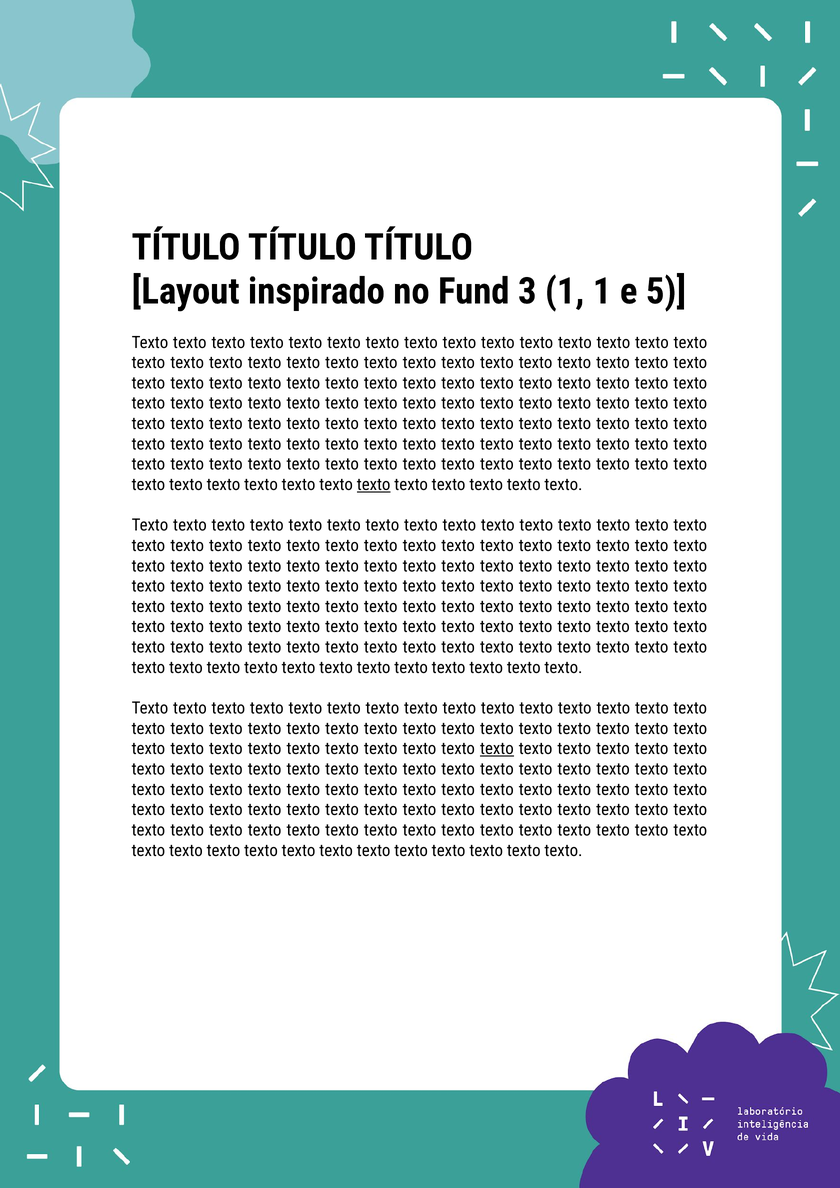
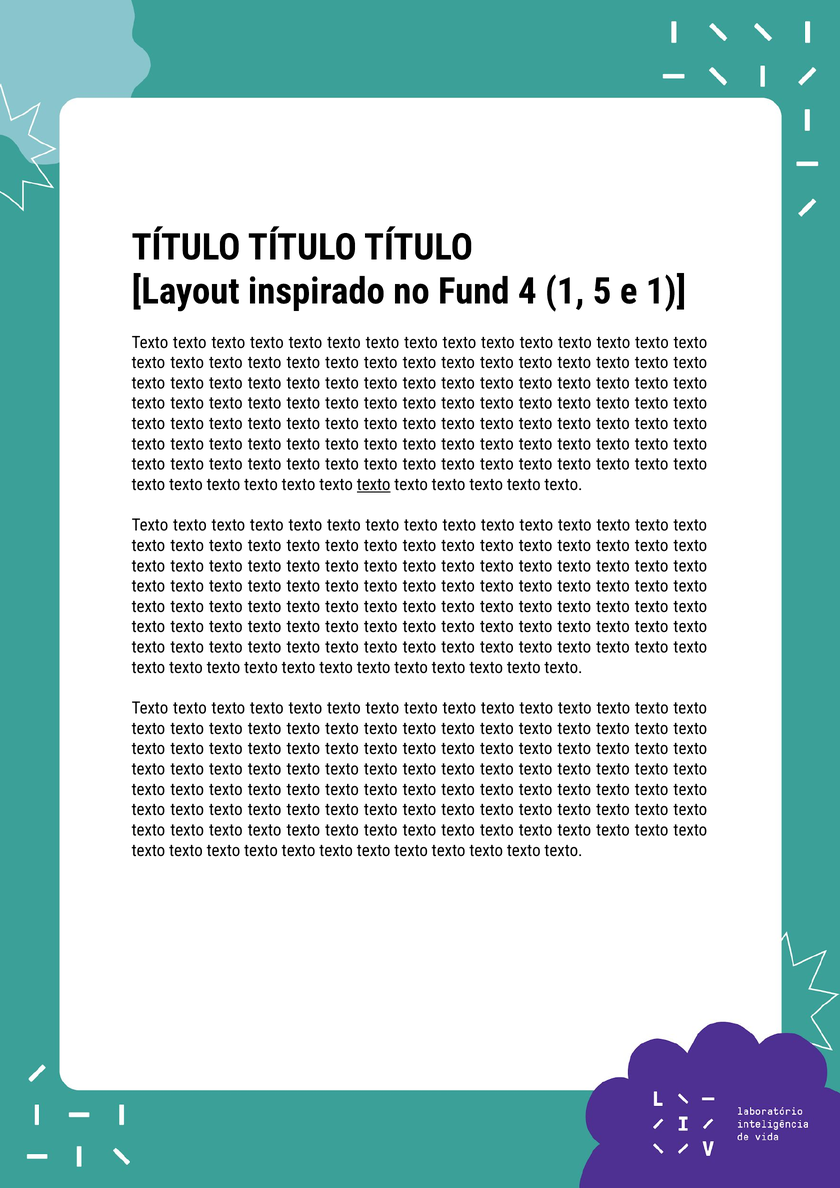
3: 3 -> 4
1 1: 1 -> 5
e 5: 5 -> 1
texto at (497, 749) underline: present -> none
